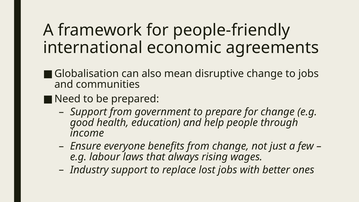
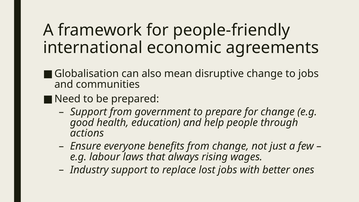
income: income -> actions
